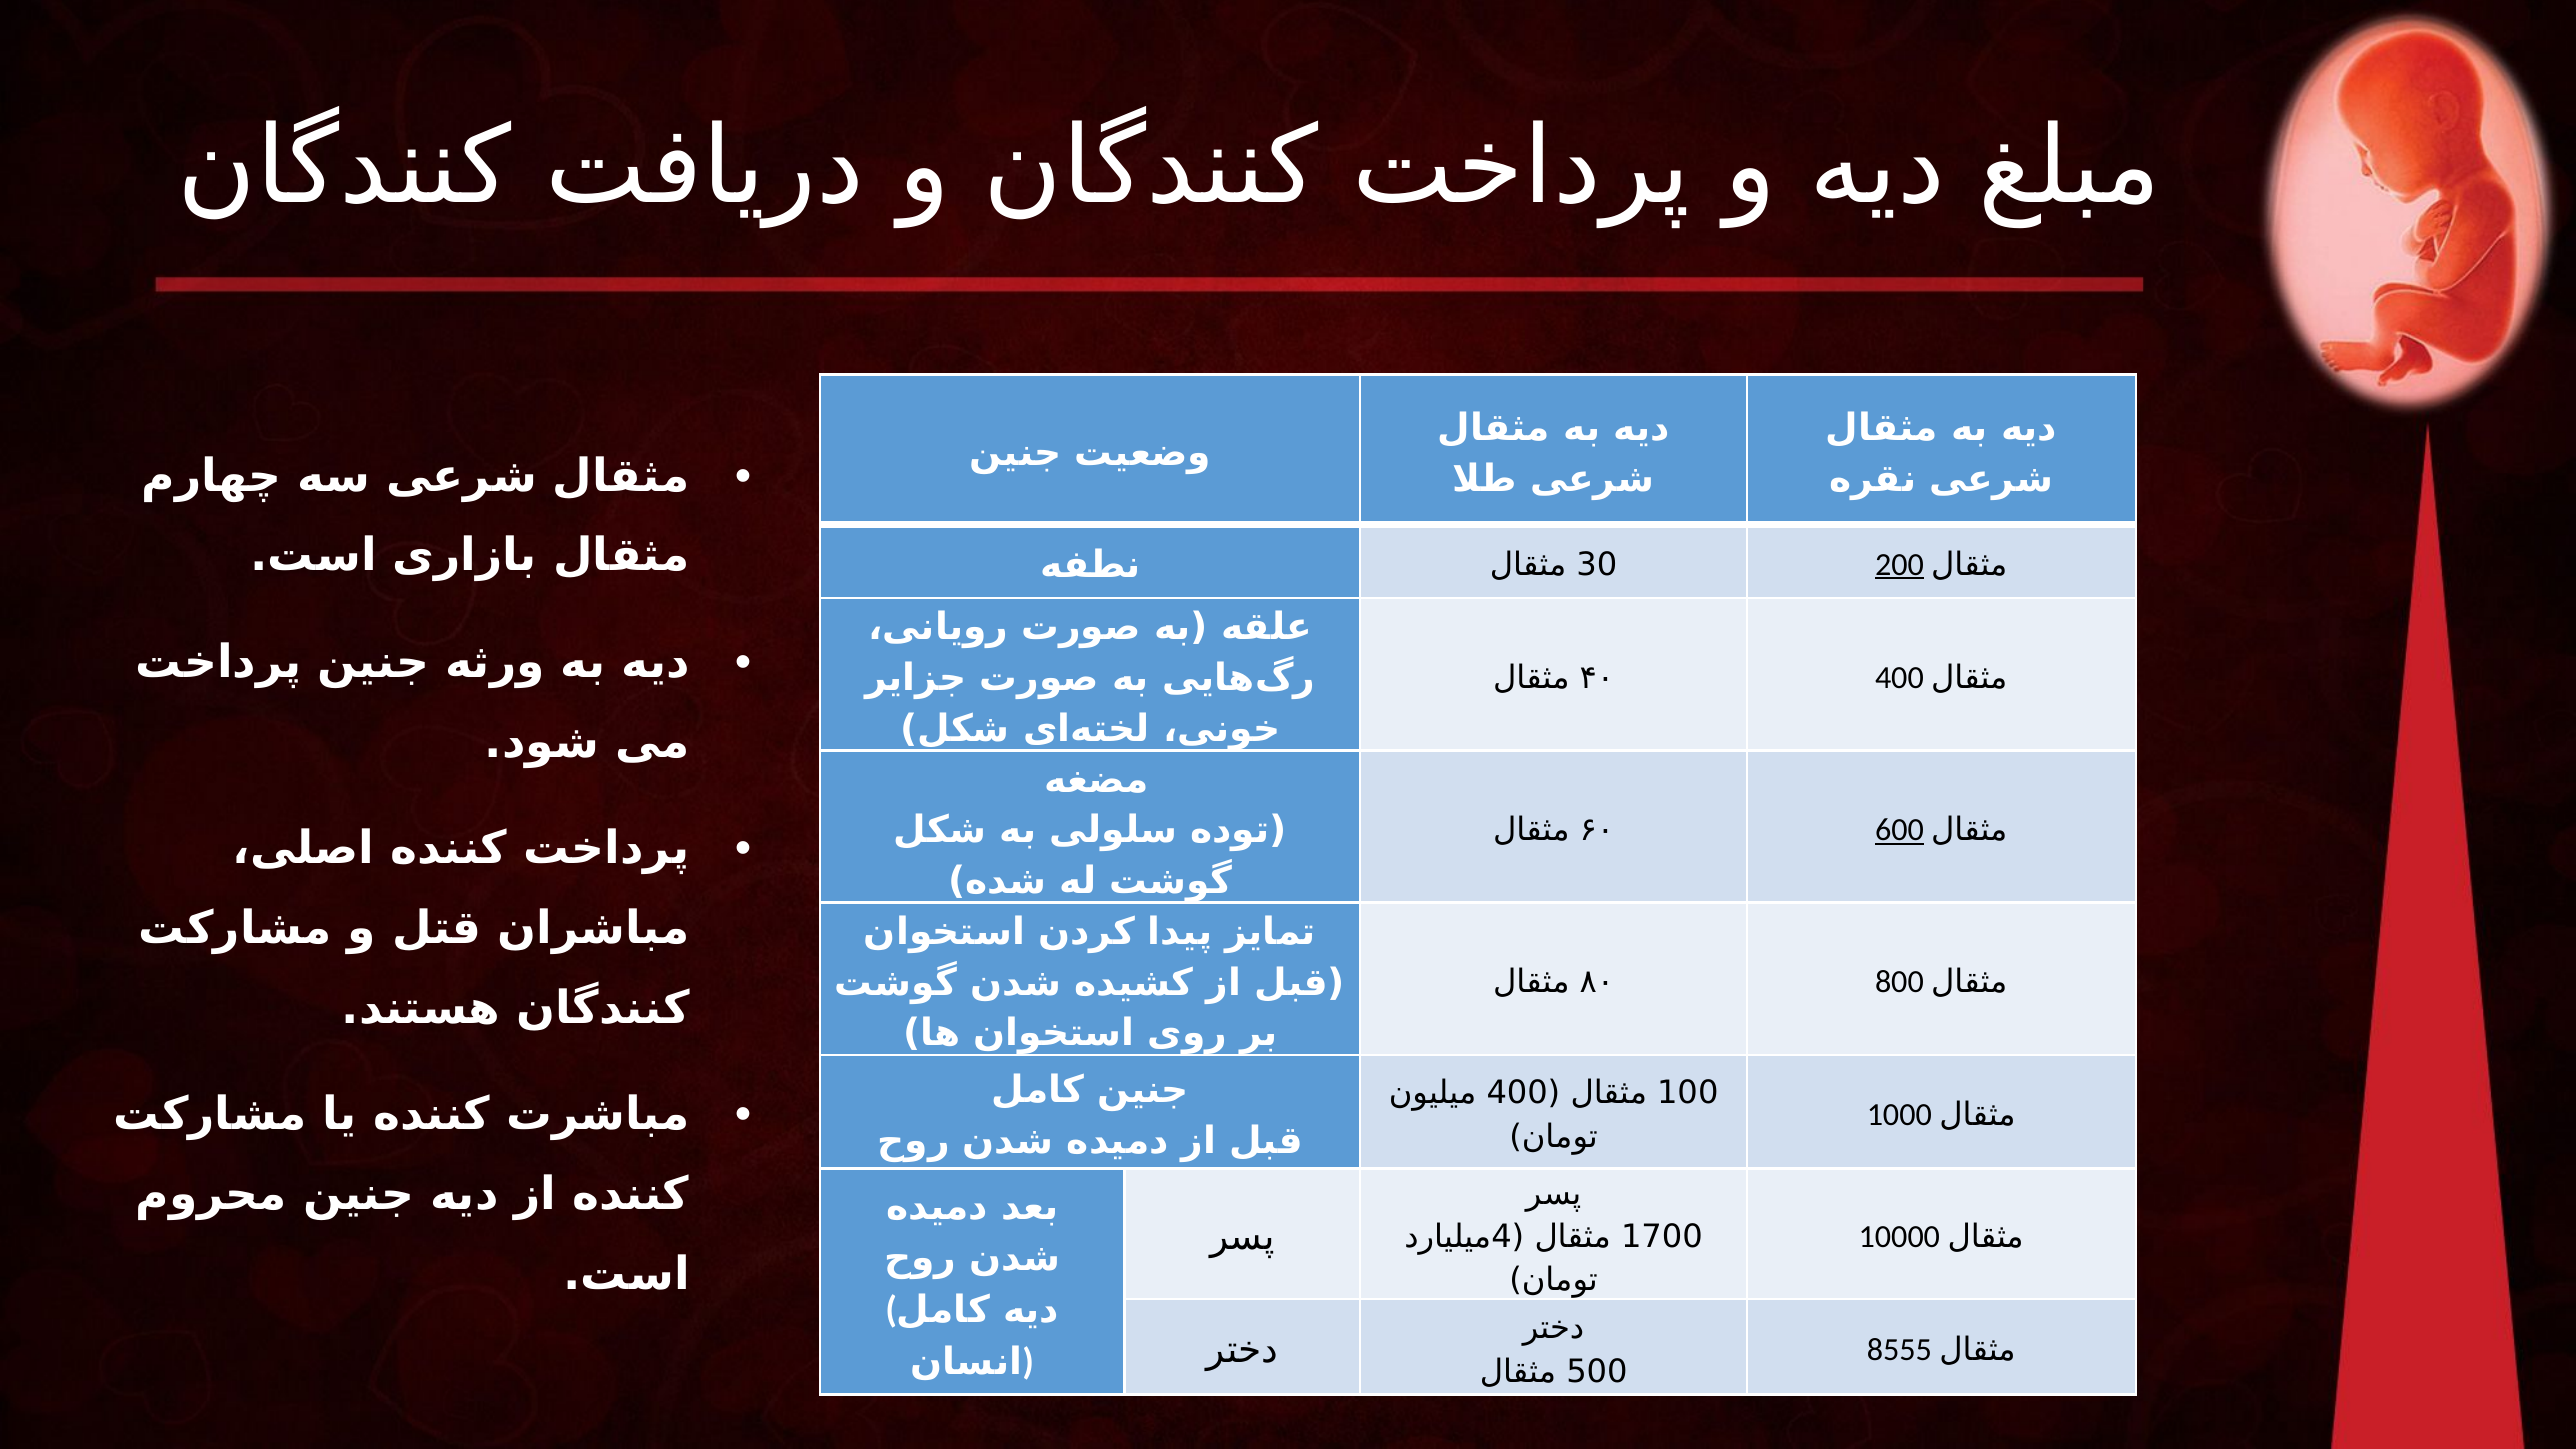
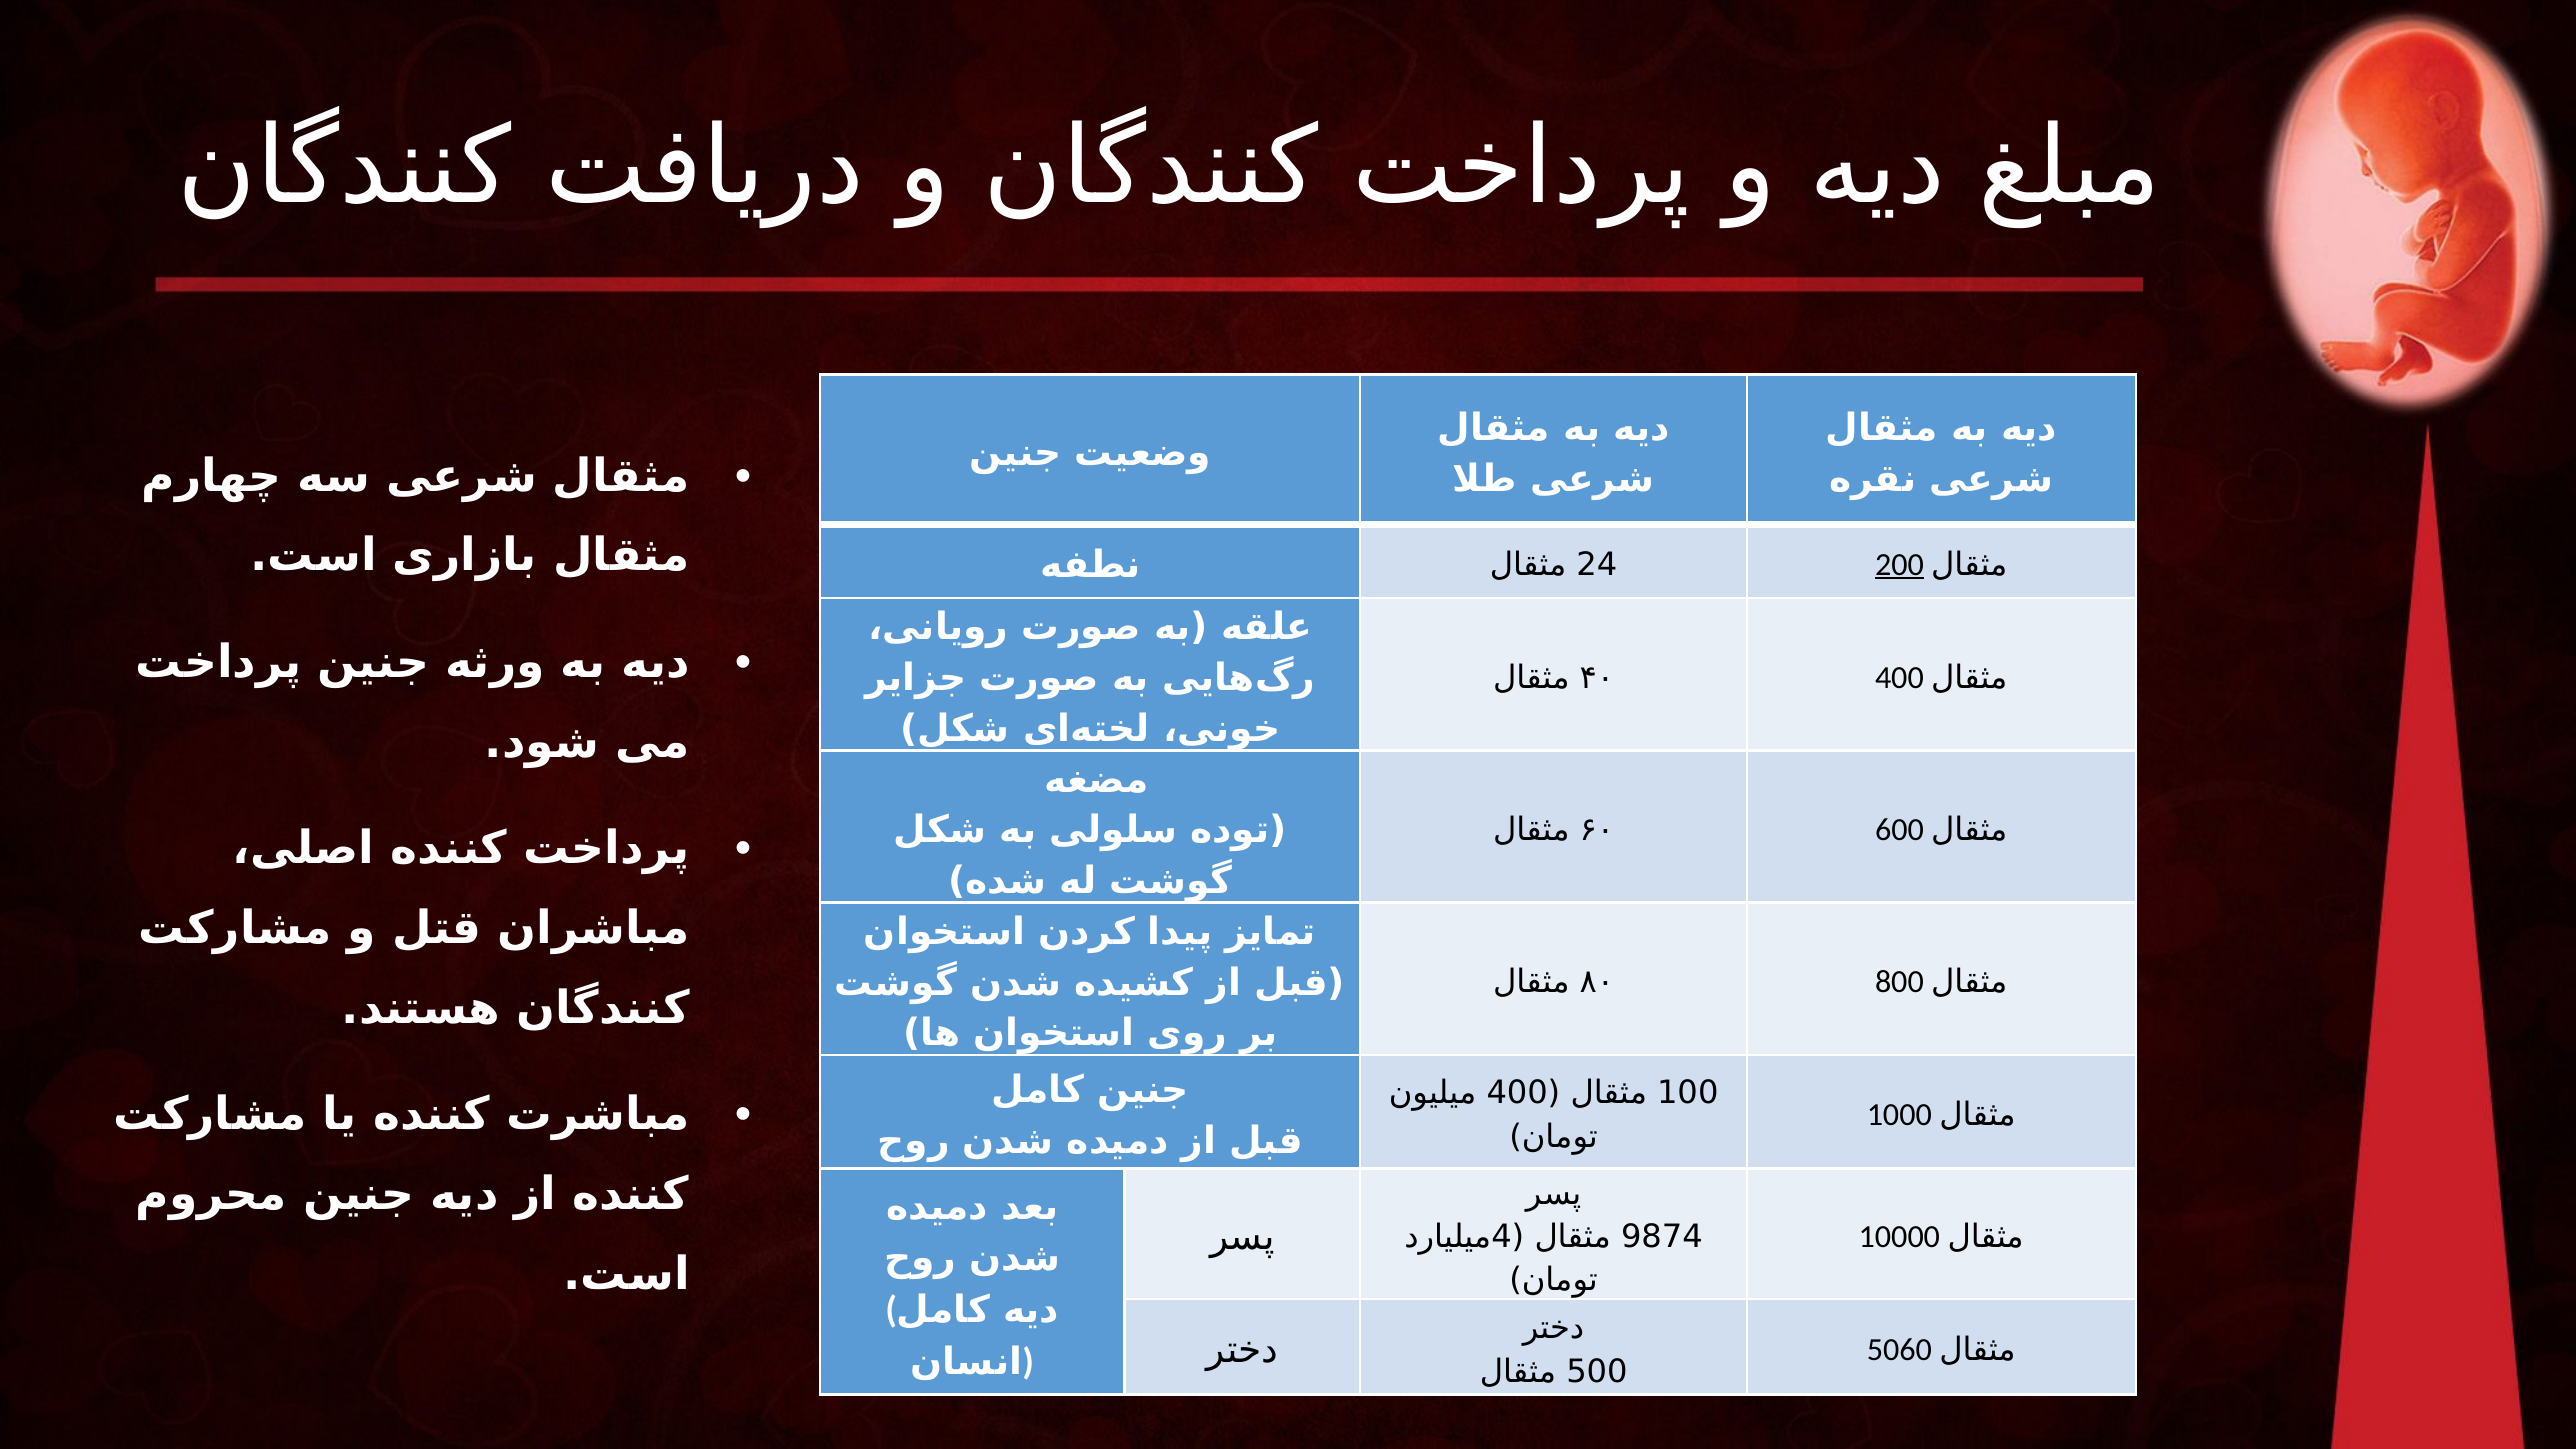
30: 30 -> 24
600 underline: present -> none
1700: 1700 -> 9874
8555: 8555 -> 5060
